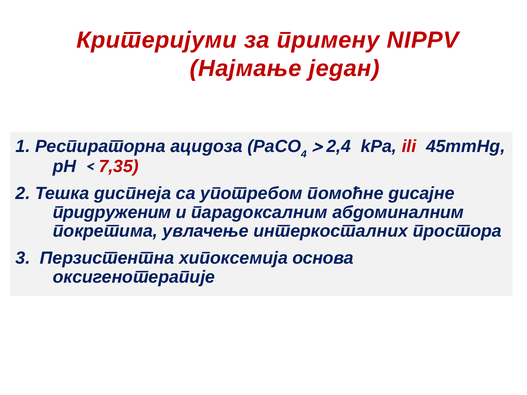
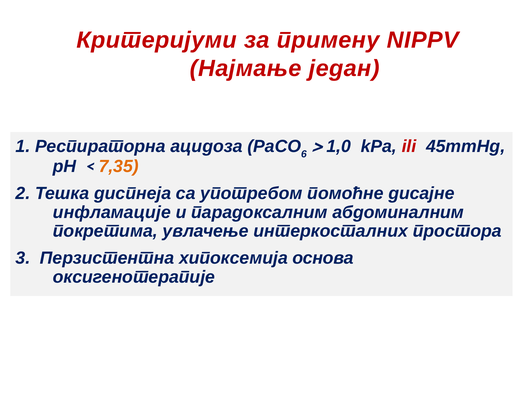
4: 4 -> 6
2,4: 2,4 -> 1,0
7,35 colour: red -> orange
придруженим: придруженим -> инфламације
